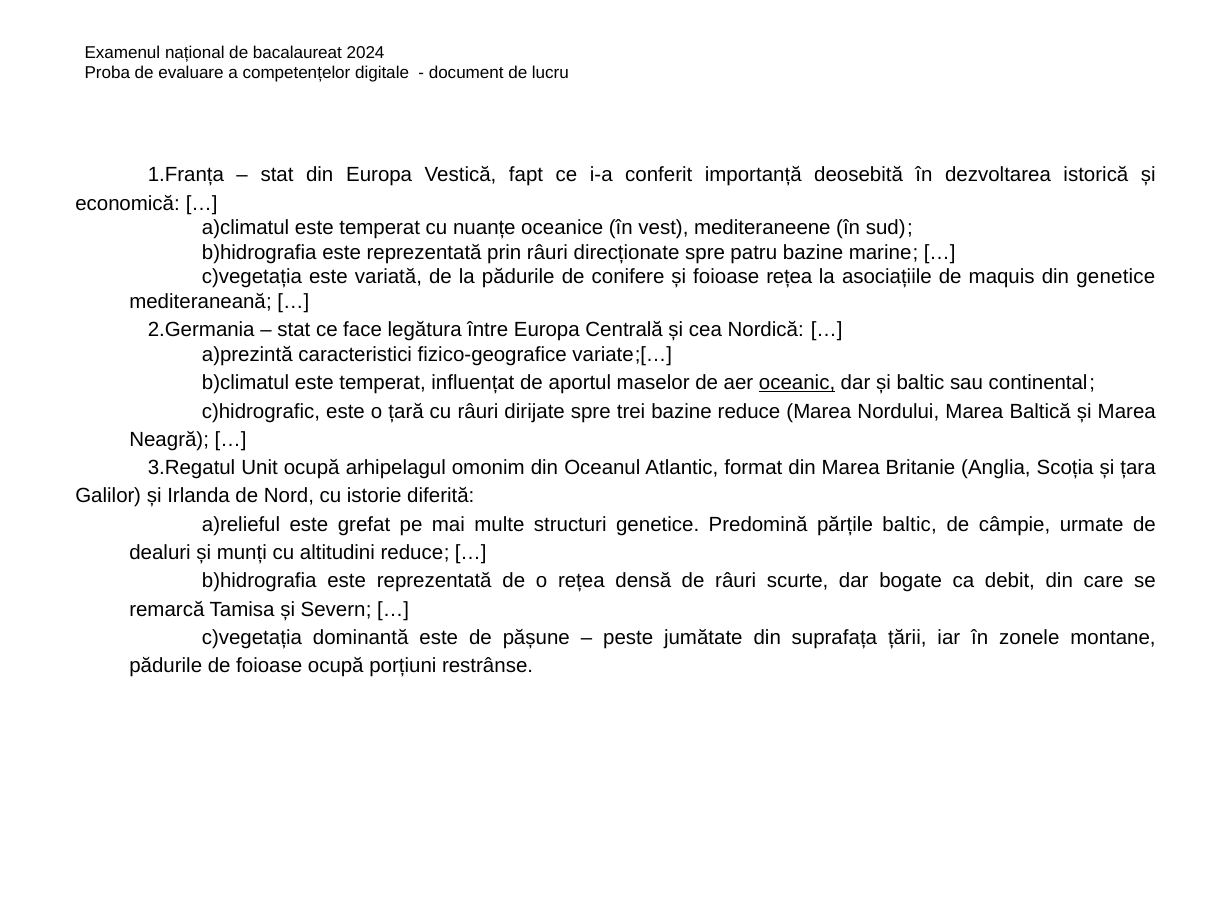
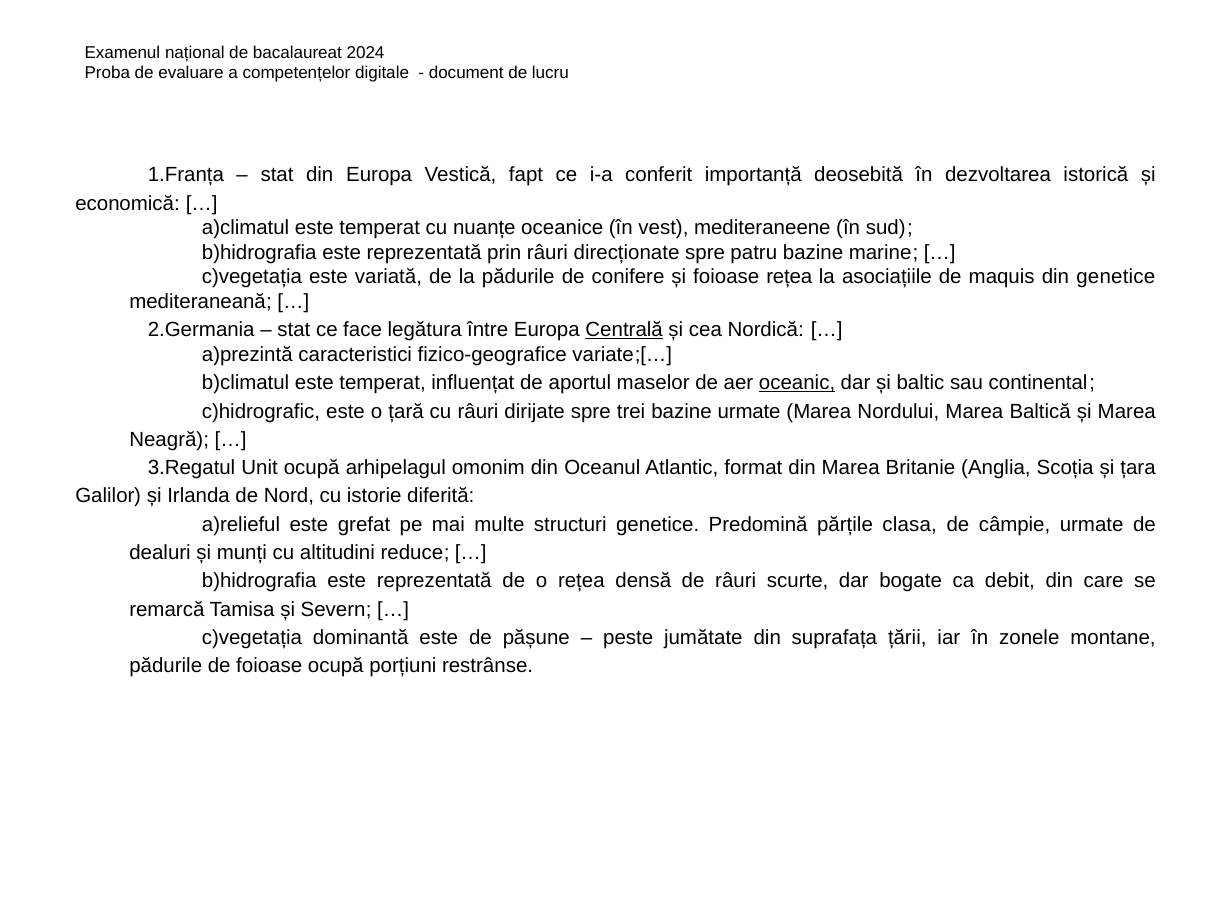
Centrală underline: none -> present
bazine reduce: reduce -> urmate
părțile baltic: baltic -> clasa
